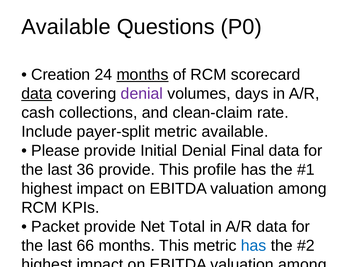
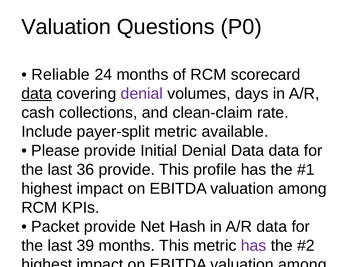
Available at (66, 27): Available -> Valuation
Creation: Creation -> Reliable
months at (142, 75) underline: present -> none
Denial Final: Final -> Data
Total: Total -> Hash
66: 66 -> 39
has at (254, 246) colour: blue -> purple
